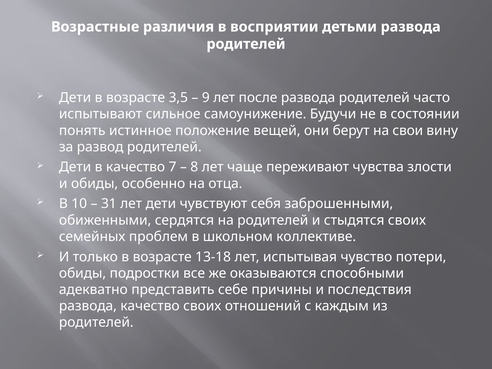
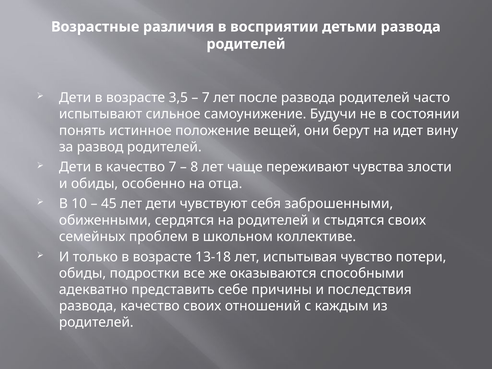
9 at (206, 98): 9 -> 7
свои: свои -> идет
31: 31 -> 45
